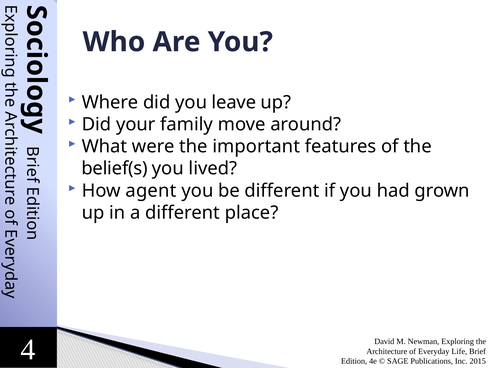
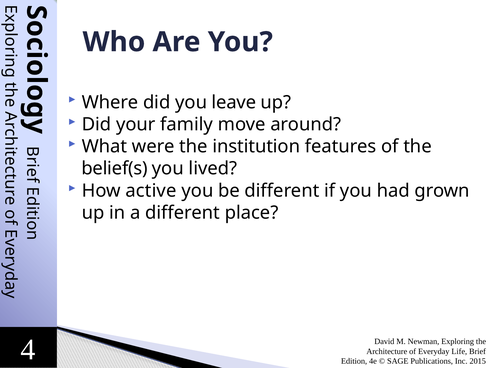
important: important -> institution
agent: agent -> active
